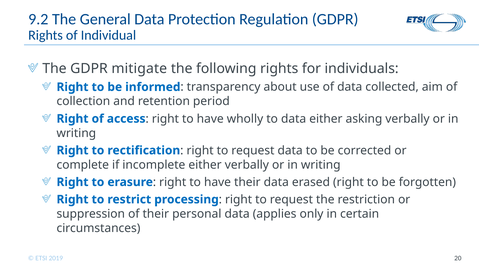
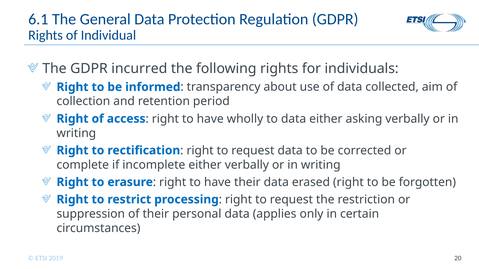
9.2: 9.2 -> 6.1
mitigate: mitigate -> incurred
